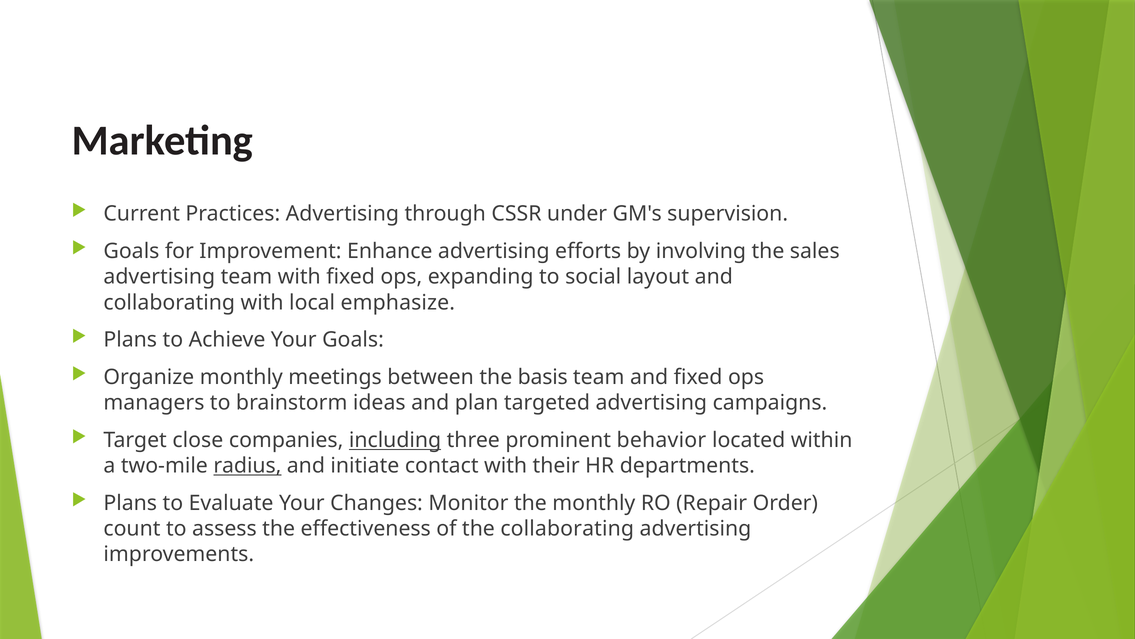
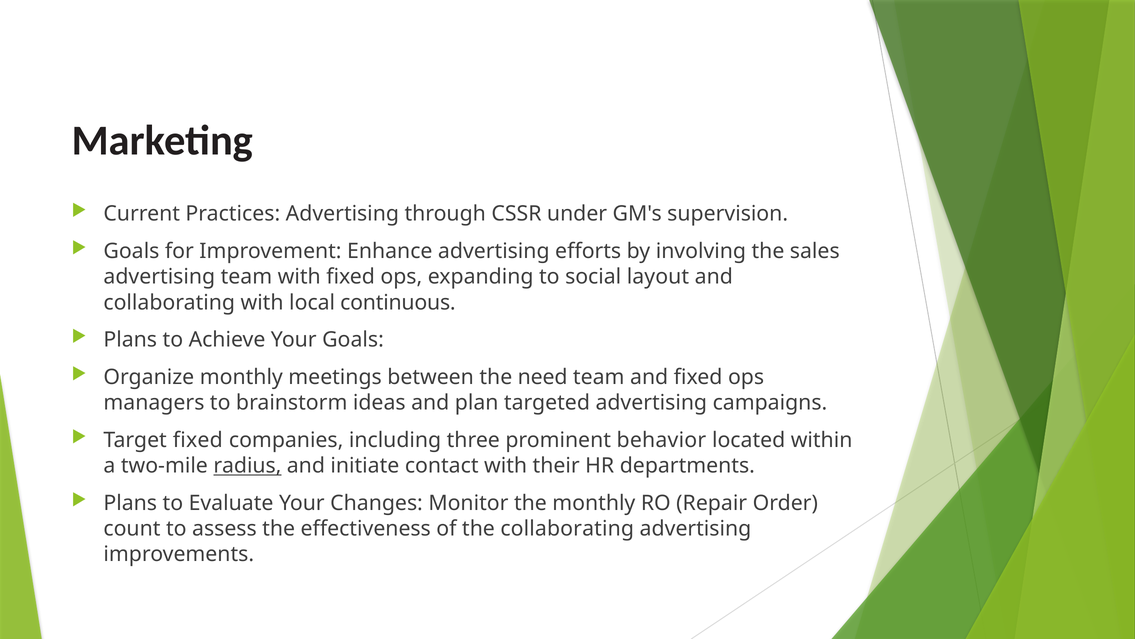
emphasize: emphasize -> continuous
basis: basis -> need
Target close: close -> fixed
including underline: present -> none
